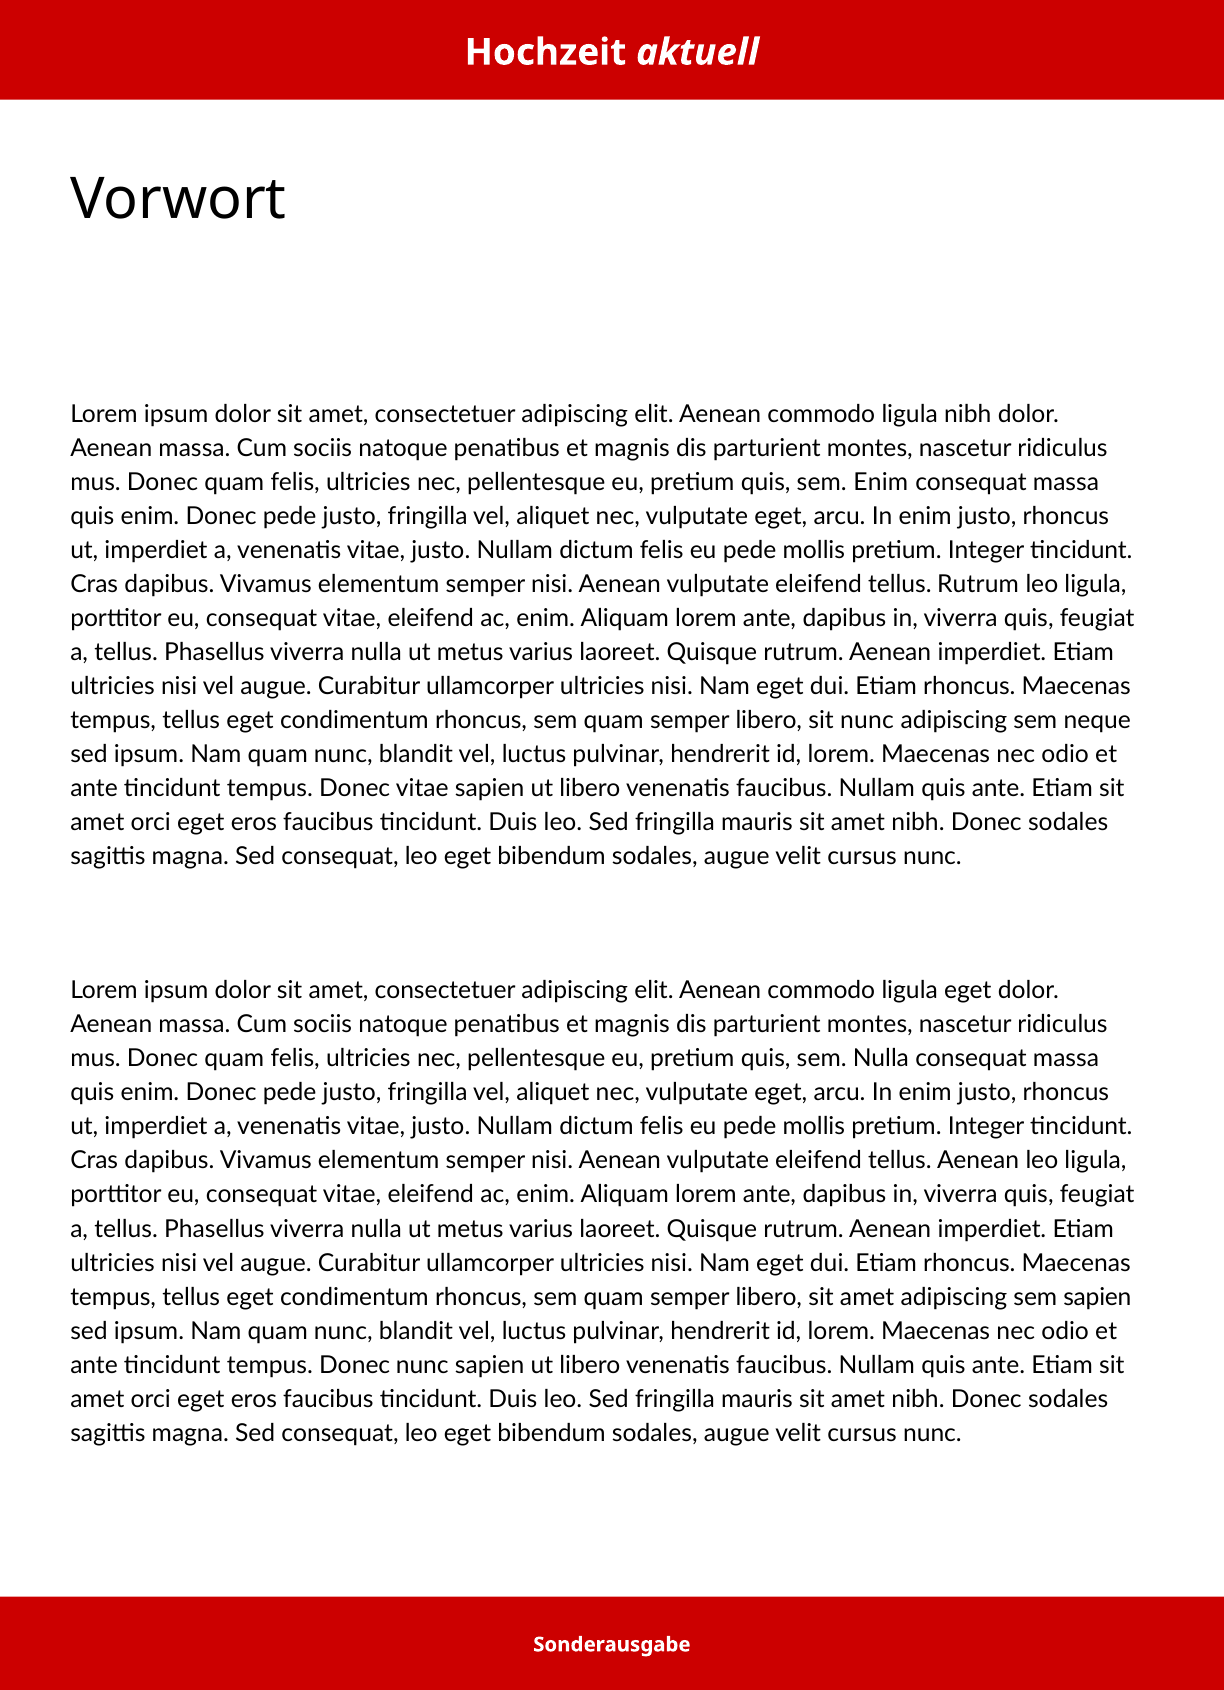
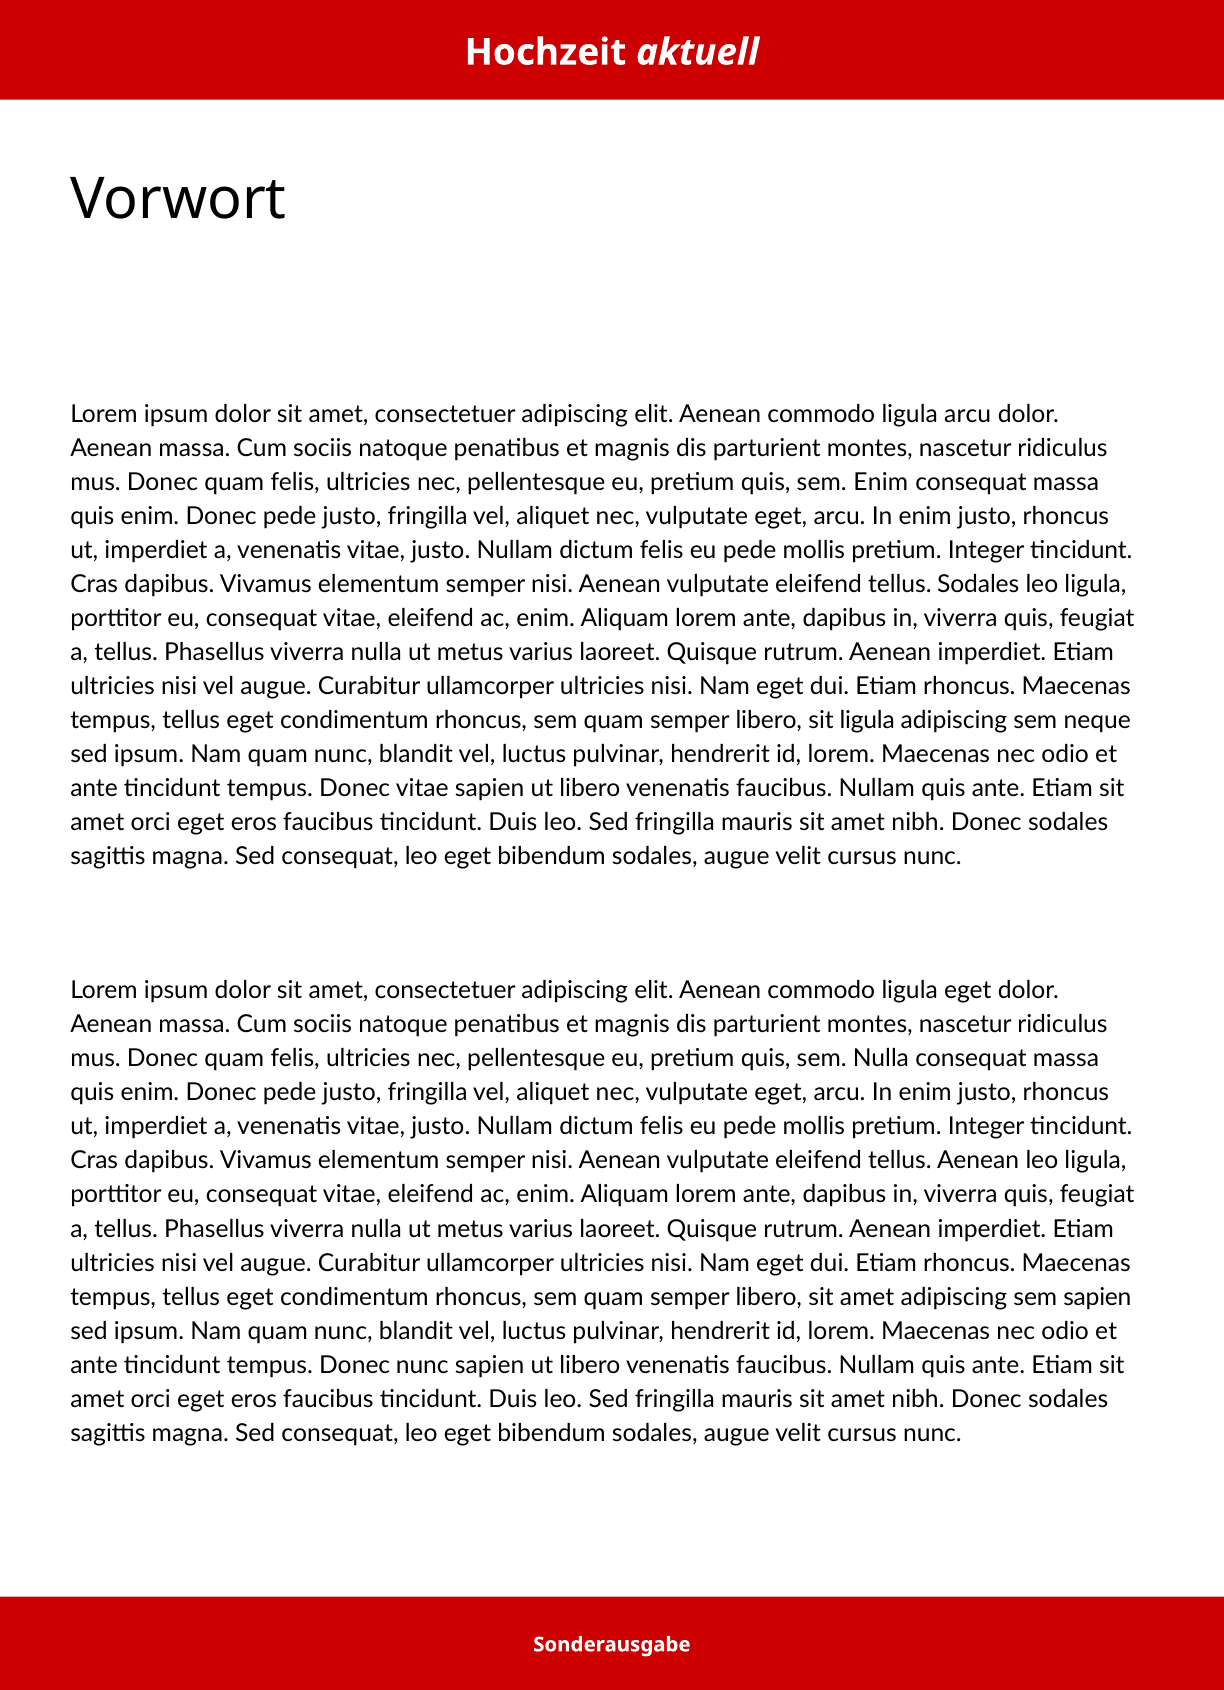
ligula nibh: nibh -> arcu
tellus Rutrum: Rutrum -> Sodales
sit nunc: nunc -> ligula
